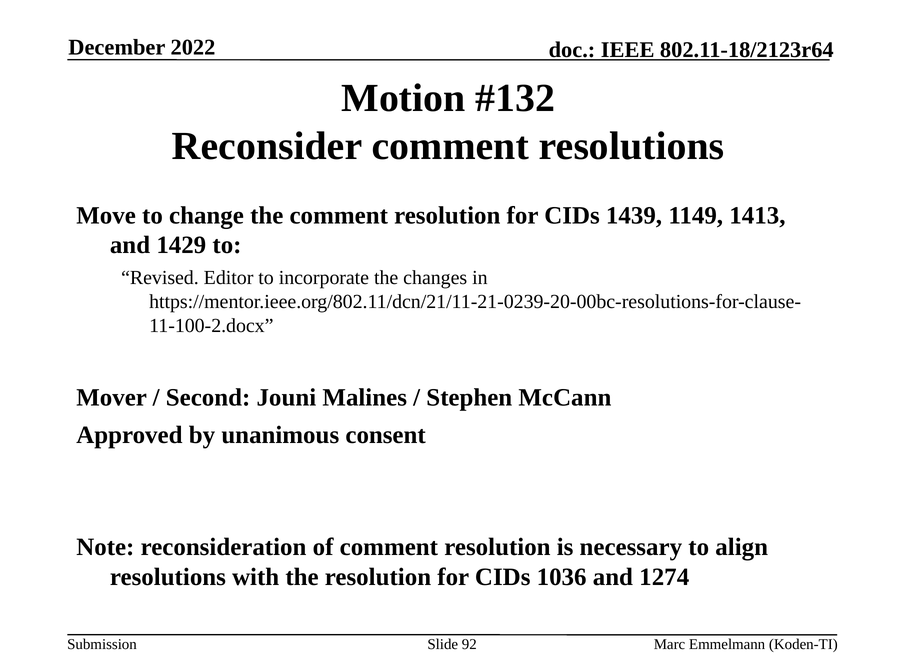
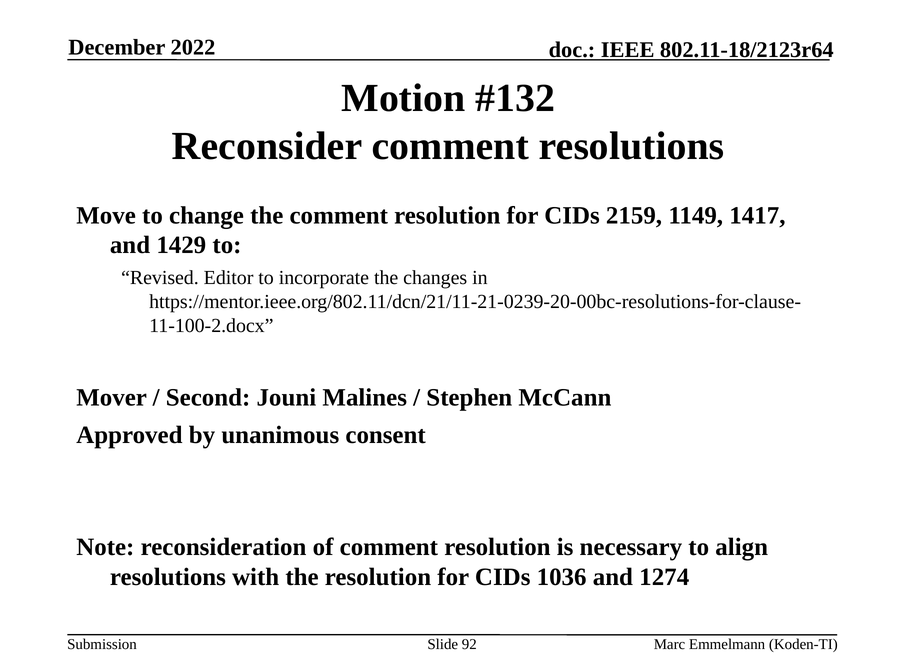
1439: 1439 -> 2159
1413: 1413 -> 1417
